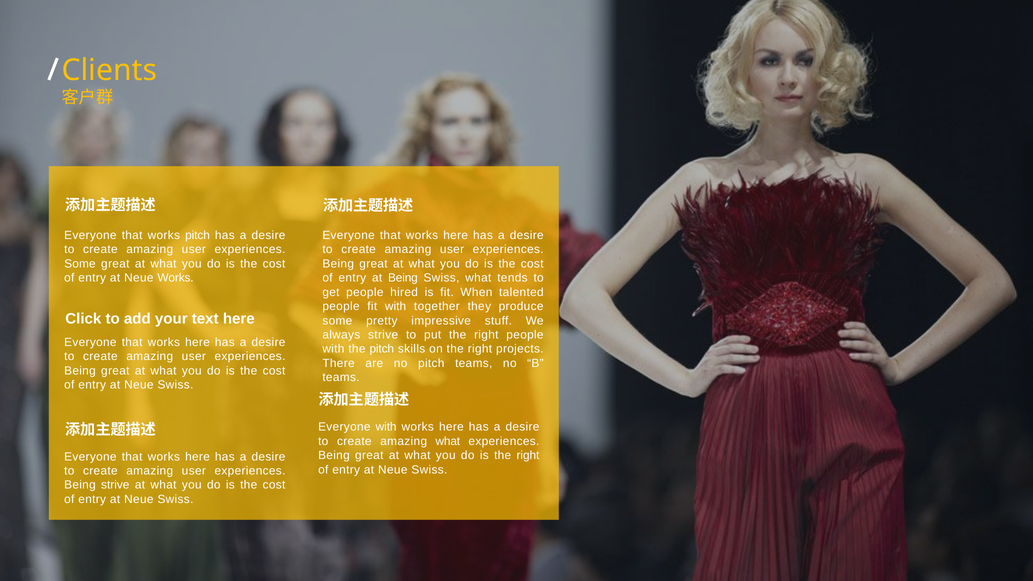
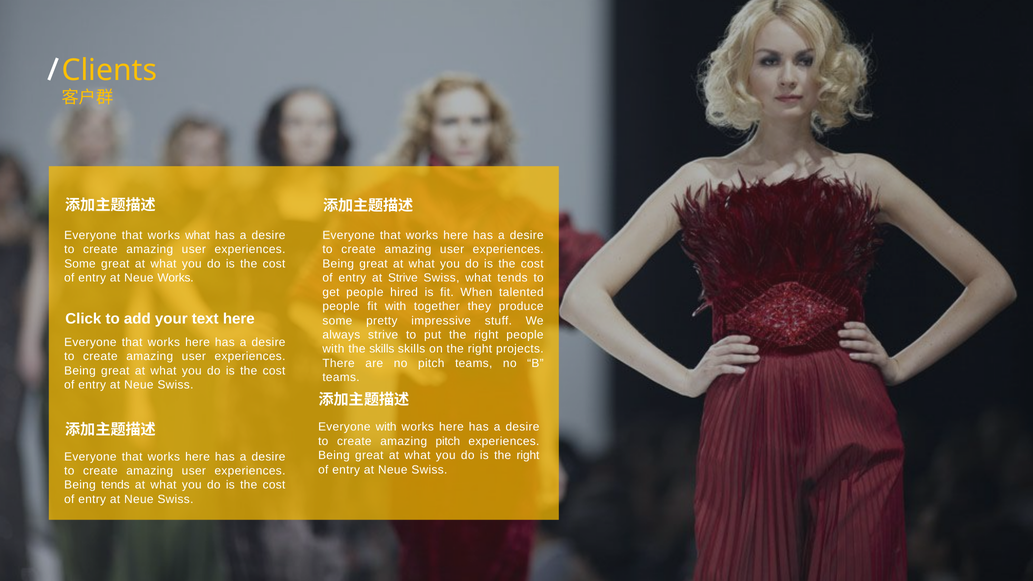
works pitch: pitch -> what
at Being: Being -> Strive
the pitch: pitch -> skills
amazing what: what -> pitch
Being strive: strive -> tends
